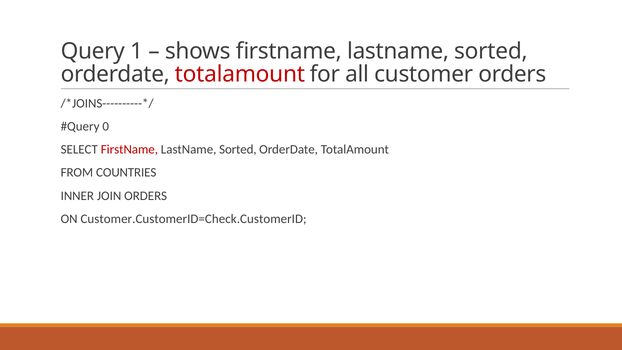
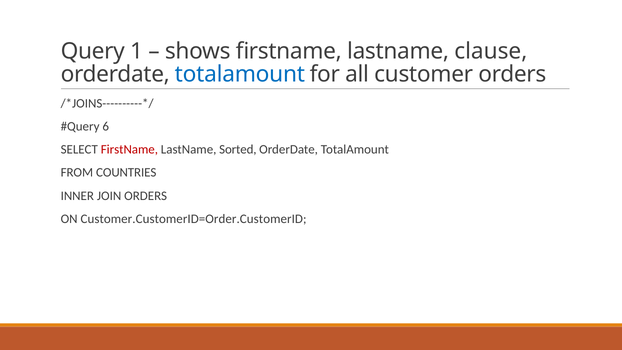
shows firstname lastname sorted: sorted -> clause
totalamount at (240, 74) colour: red -> blue
0: 0 -> 6
Customer.CustomerID=Check.CustomerID: Customer.CustomerID=Check.CustomerID -> Customer.CustomerID=Order.CustomerID
